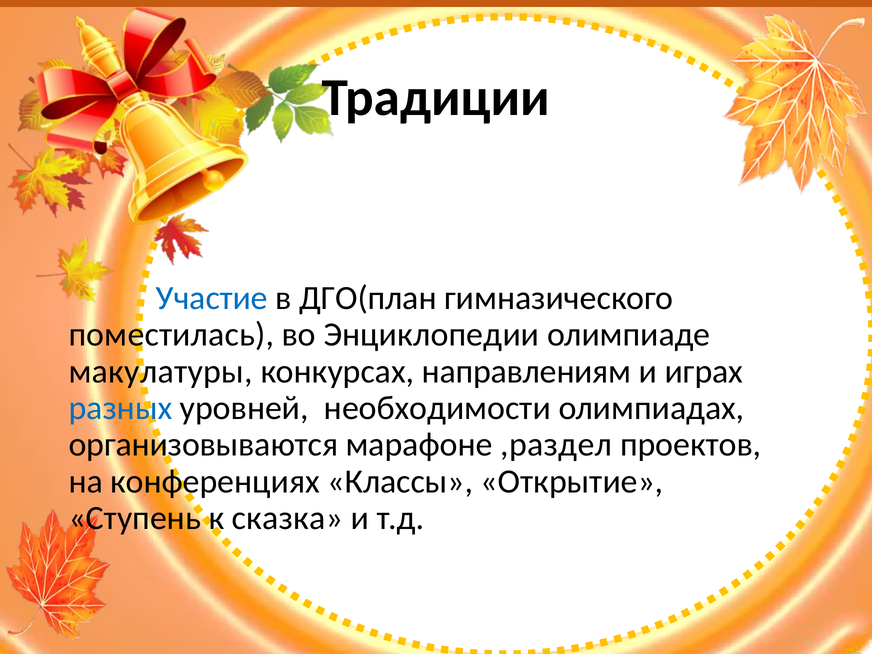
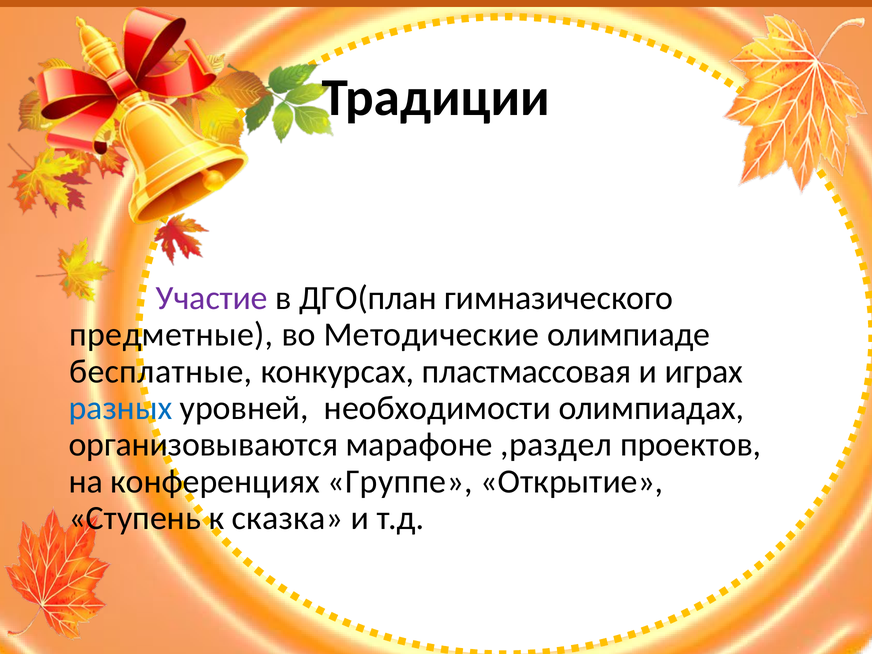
Участие colour: blue -> purple
поместилась: поместилась -> предметные
Энциклопедии: Энциклопедии -> Методические
макулатуры: макулатуры -> бесплатные
направлениям: направлениям -> пластмассовая
Классы: Классы -> Группе
